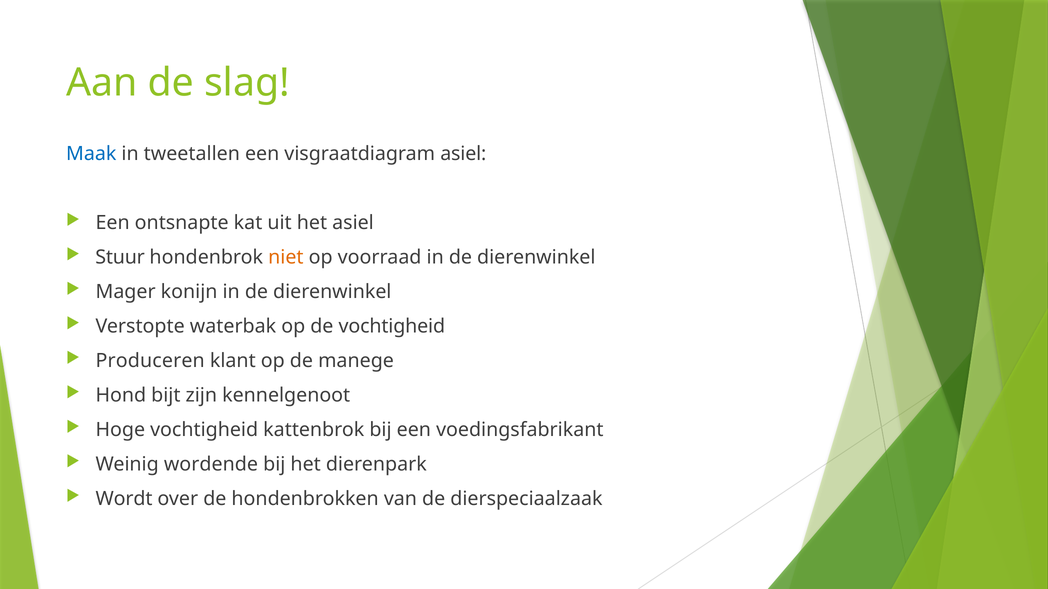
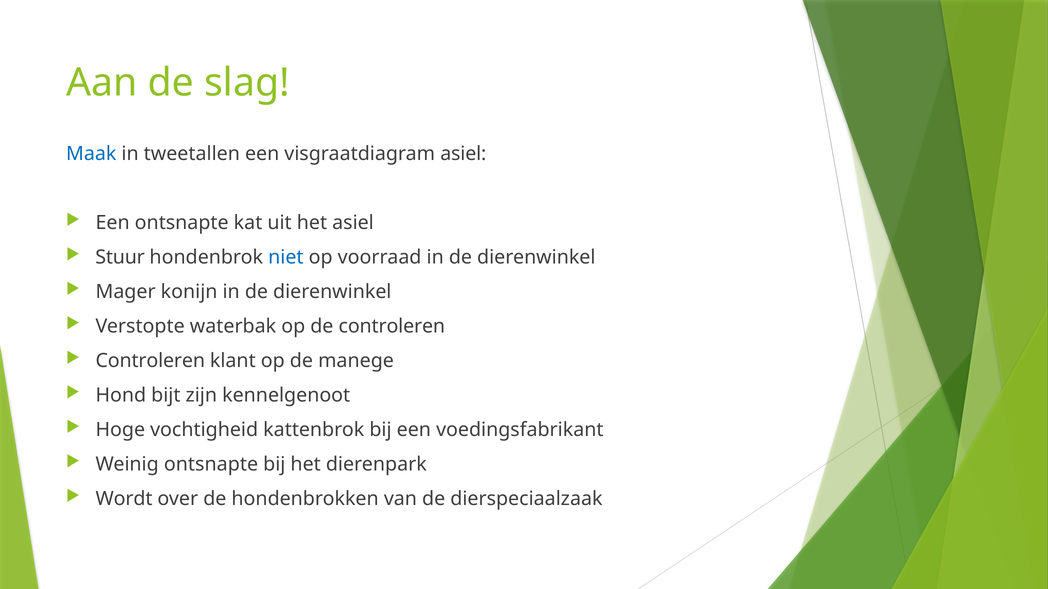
niet colour: orange -> blue
de vochtigheid: vochtigheid -> controleren
Produceren at (150, 361): Produceren -> Controleren
Weinig wordende: wordende -> ontsnapte
